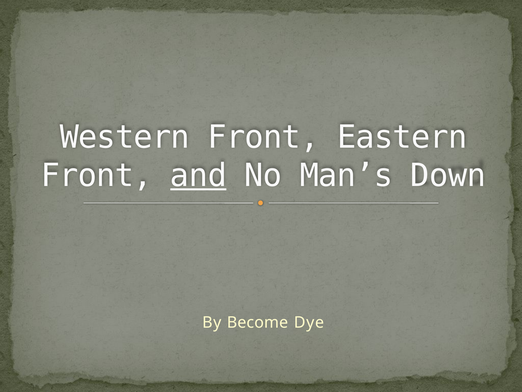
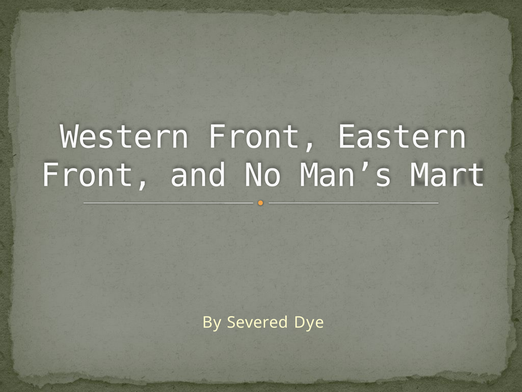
and underline: present -> none
Down: Down -> Mart
Become: Become -> Severed
